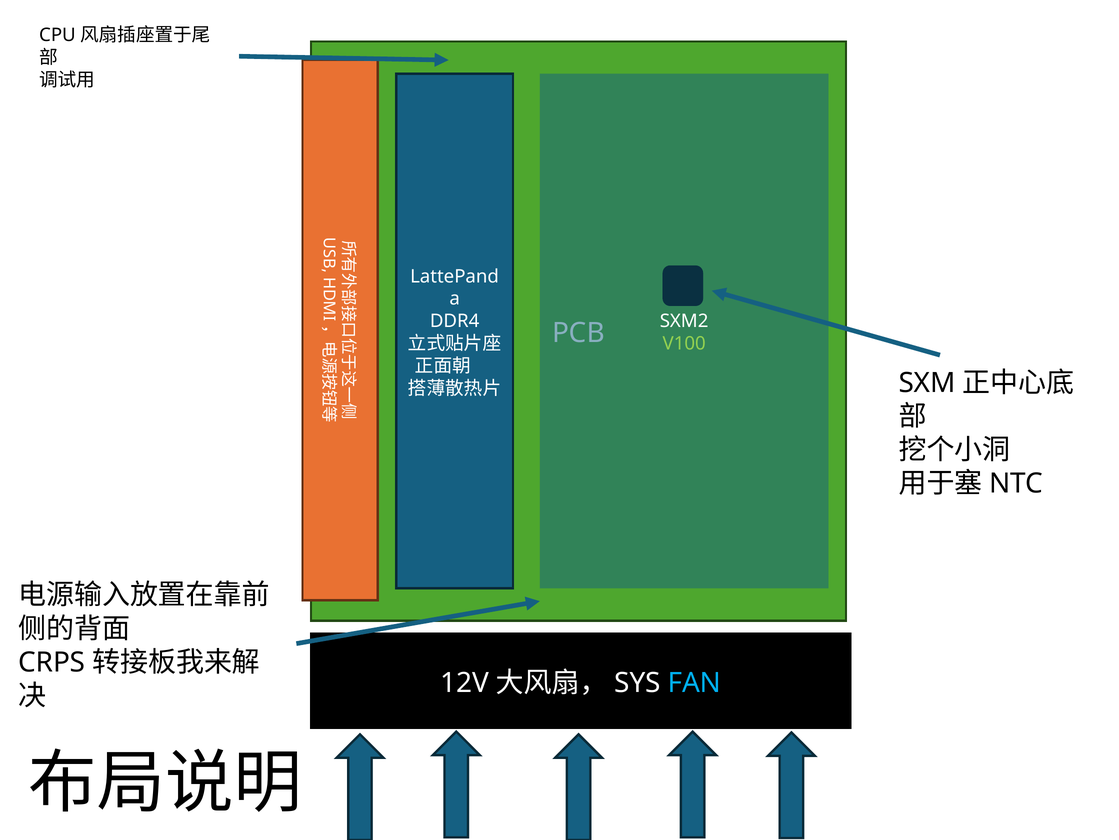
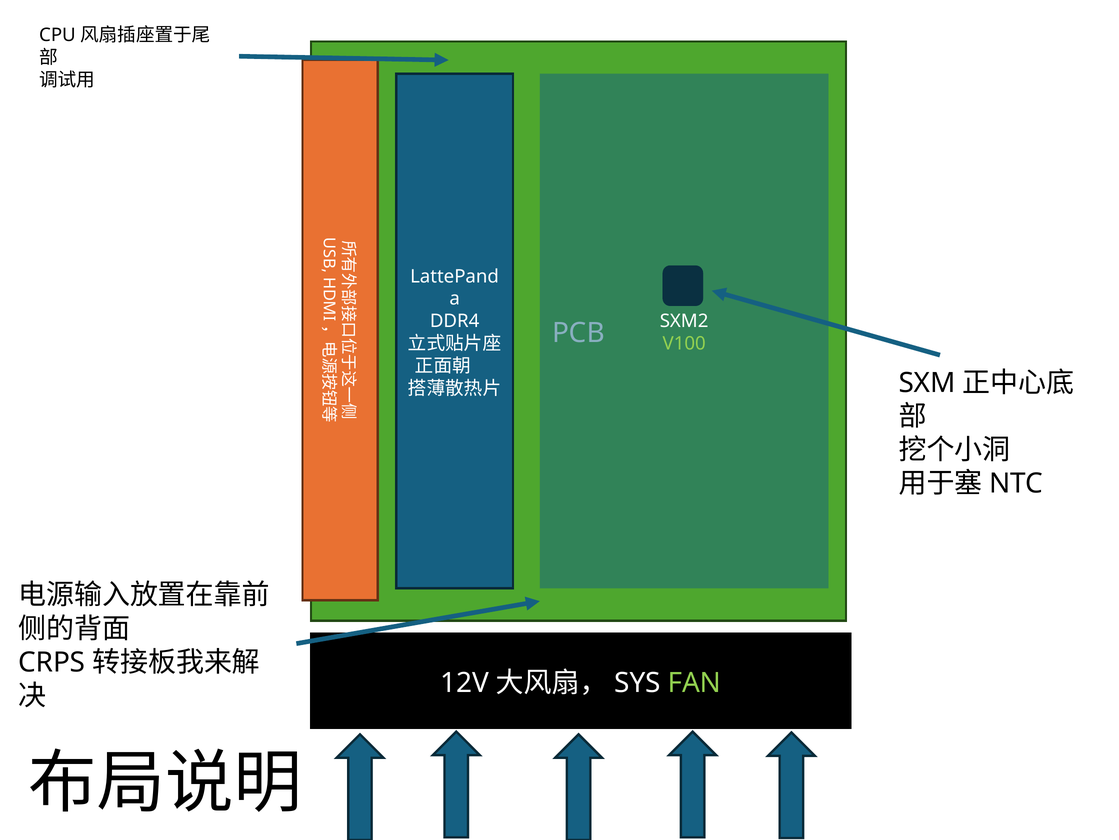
FAN colour: light blue -> light green
